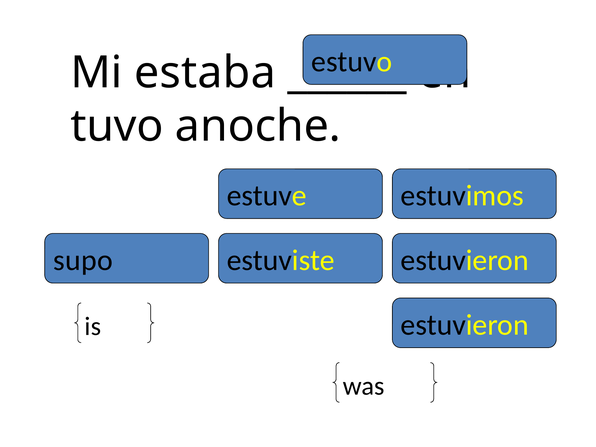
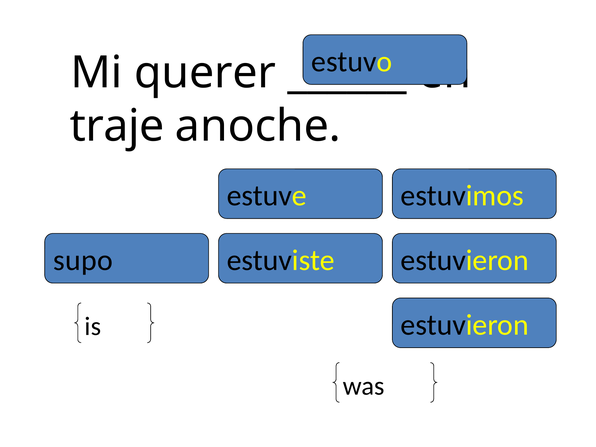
estaba: estaba -> querer
tuvo: tuvo -> traje
